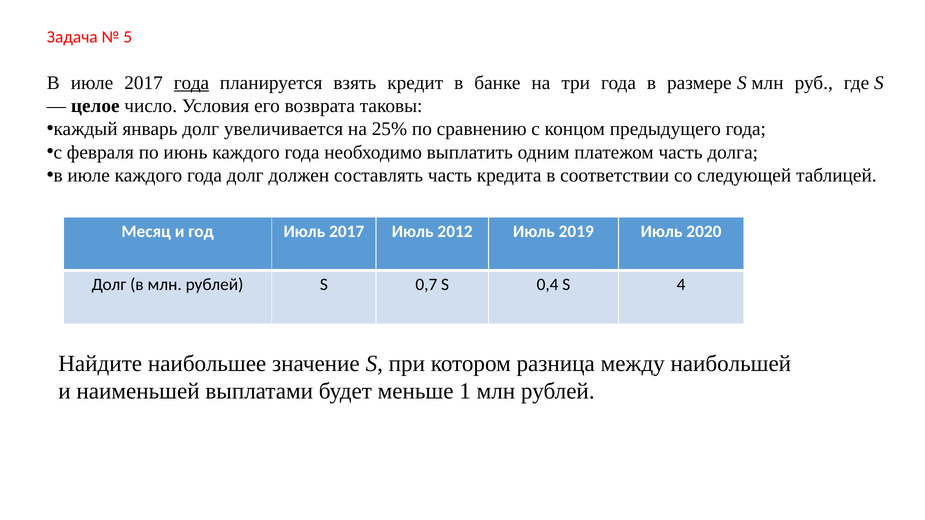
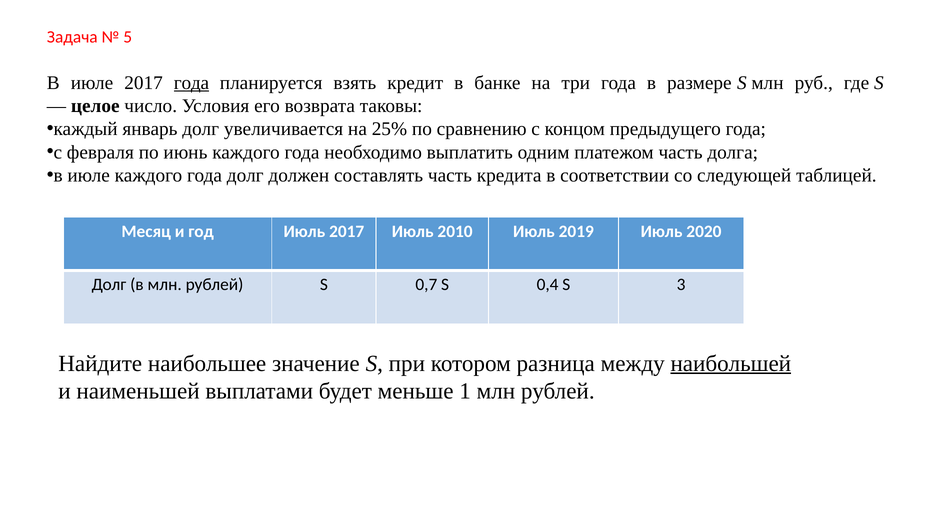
2012: 2012 -> 2010
4: 4 -> 3
наибольшей underline: none -> present
